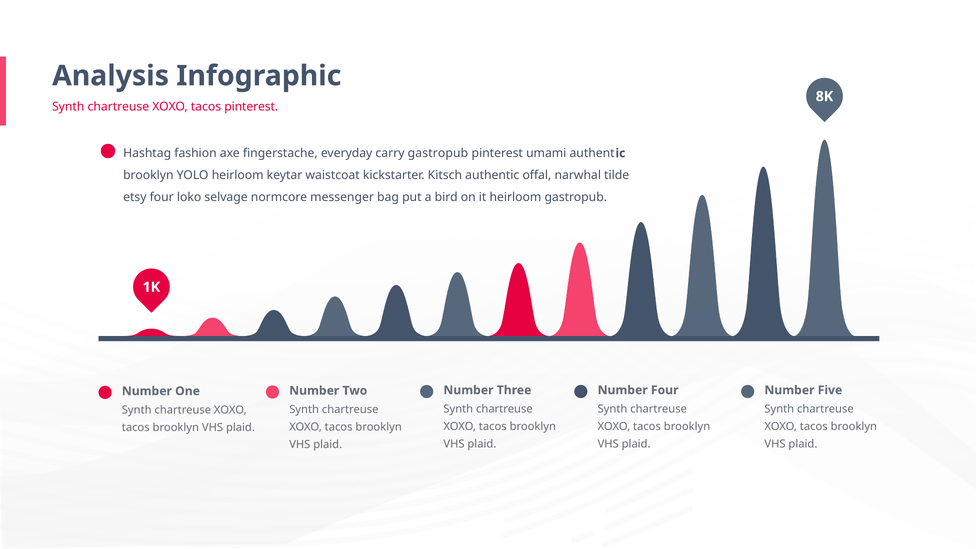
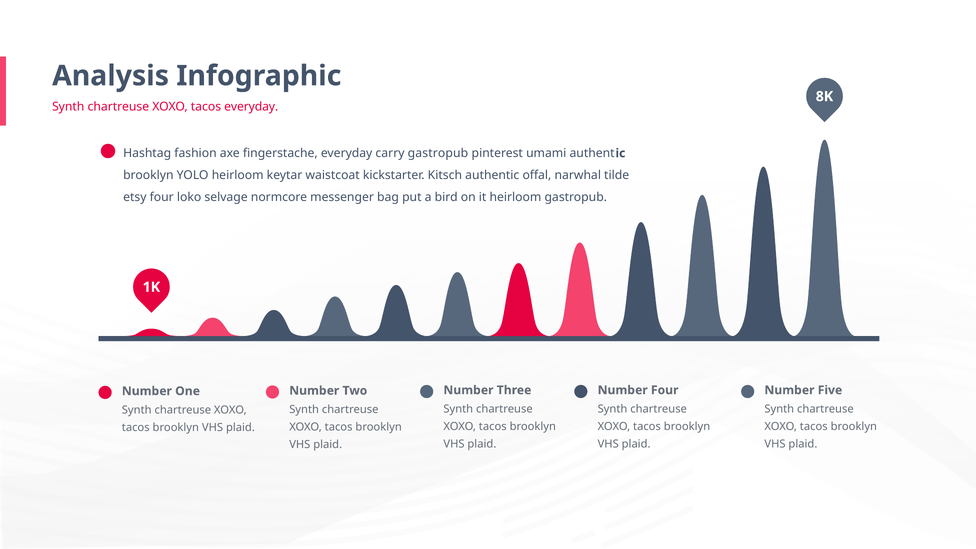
tacos pinterest: pinterest -> everyday
